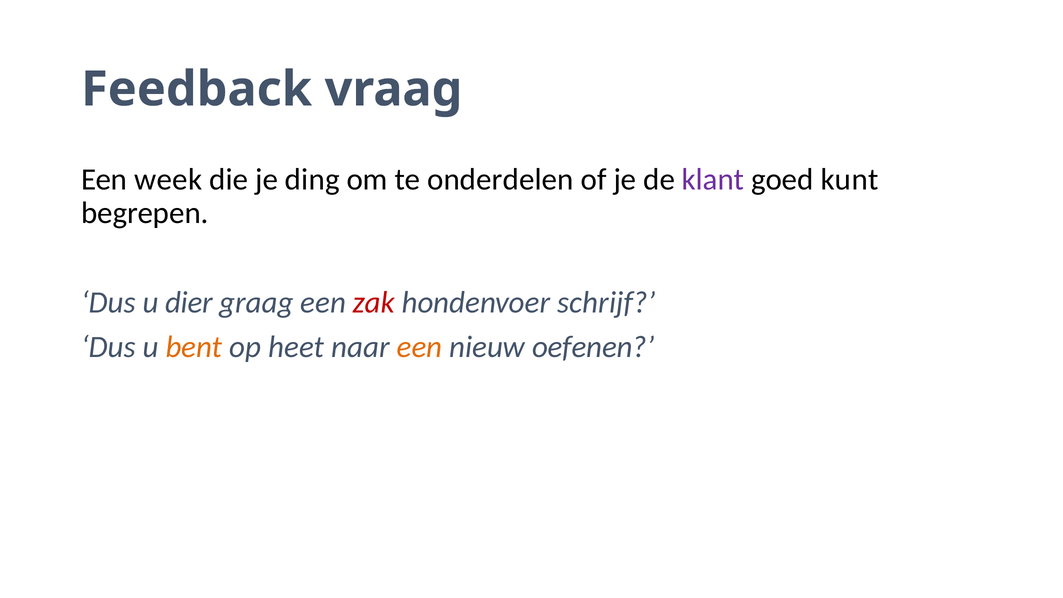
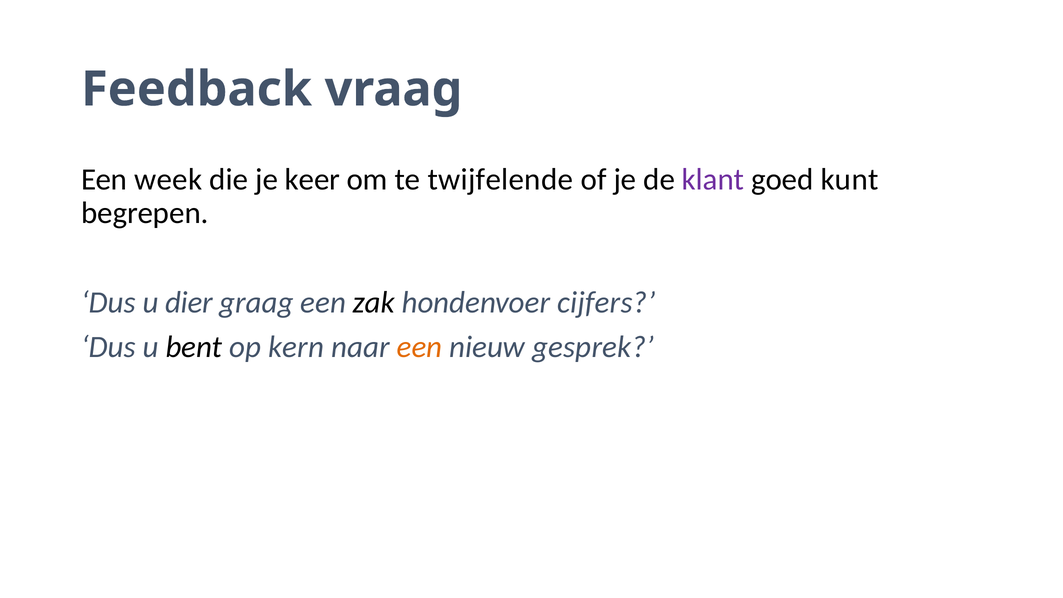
ding: ding -> keer
onderdelen: onderdelen -> twijfelende
zak colour: red -> black
schrijf: schrijf -> cijfers
bent colour: orange -> black
heet: heet -> kern
oefenen: oefenen -> gesprek
